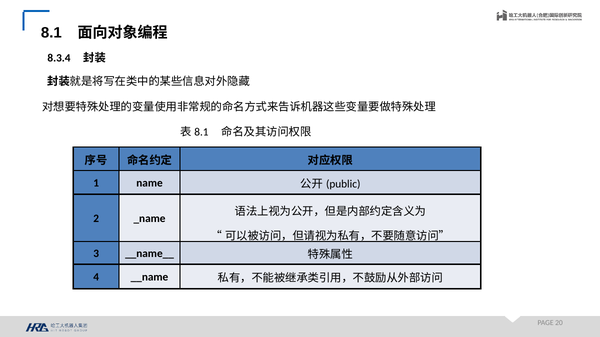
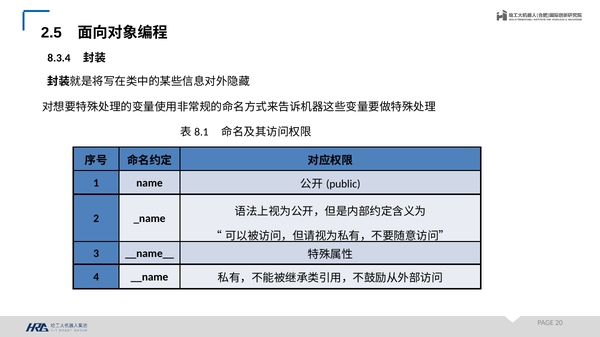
8.1: 8.1 -> 2.5
